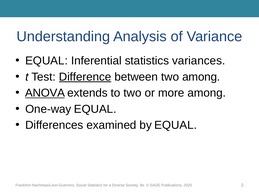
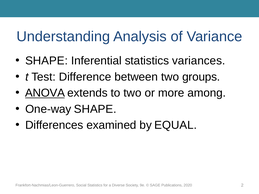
EQUAL at (47, 61): EQUAL -> SHAPE
Difference underline: present -> none
two among: among -> groups
One-way EQUAL: EQUAL -> SHAPE
